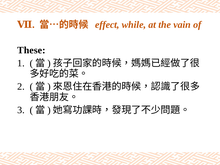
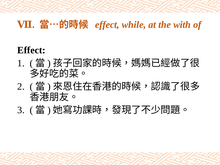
vain: vain -> with
These at (31, 50): These -> Effect
